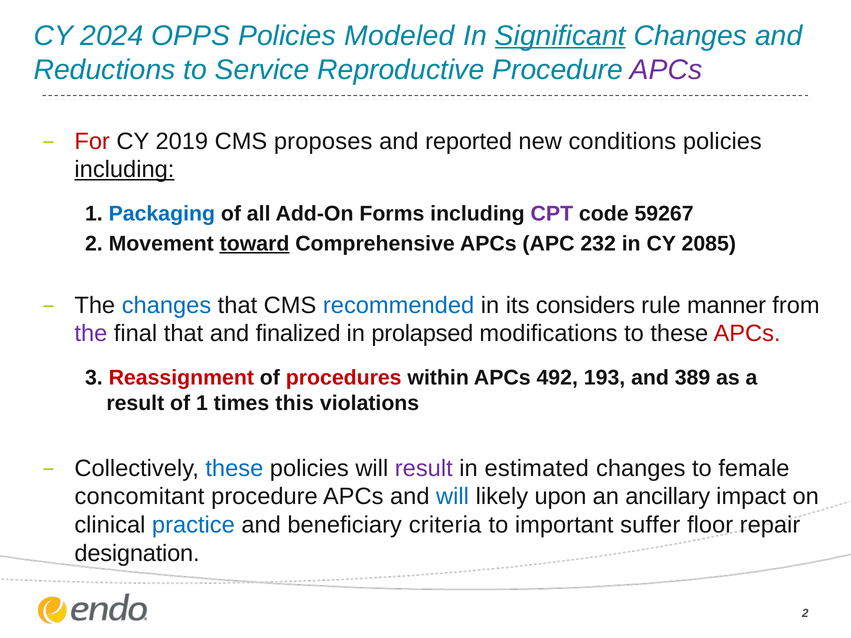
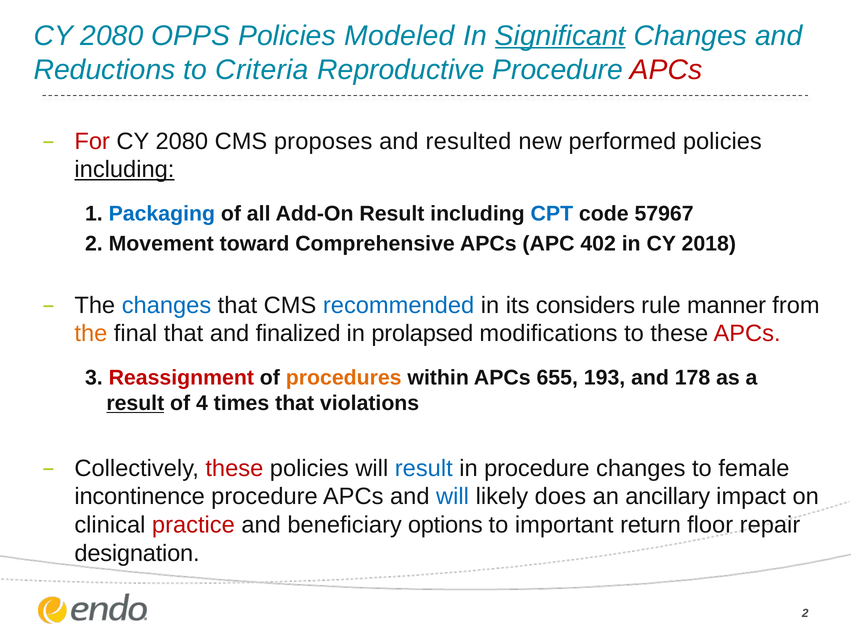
2024 at (112, 36): 2024 -> 2080
Service: Service -> Criteria
APCs at (666, 70) colour: purple -> red
2019 at (182, 141): 2019 -> 2080
reported: reported -> resulted
conditions: conditions -> performed
Add-On Forms: Forms -> Result
CPT colour: purple -> blue
59267: 59267 -> 57967
toward underline: present -> none
232: 232 -> 402
2085: 2085 -> 2018
the at (91, 334) colour: purple -> orange
procedures colour: red -> orange
492: 492 -> 655
389: 389 -> 178
result at (135, 403) underline: none -> present
of 1: 1 -> 4
times this: this -> that
these at (234, 468) colour: blue -> red
result at (424, 468) colour: purple -> blue
in estimated: estimated -> procedure
concomitant: concomitant -> incontinence
upon: upon -> does
practice colour: blue -> red
criteria: criteria -> options
suffer: suffer -> return
